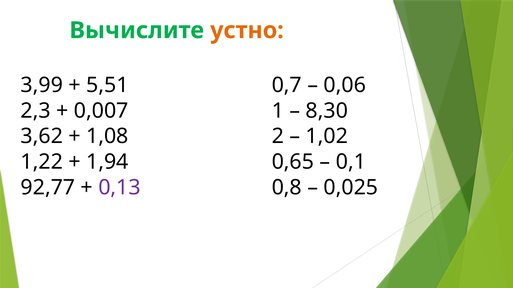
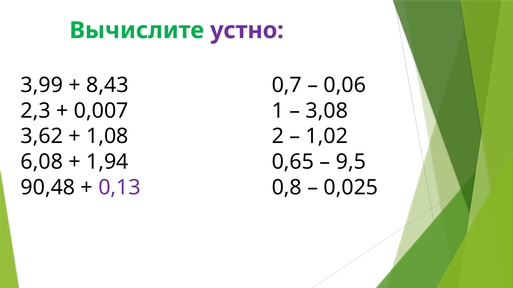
устно colour: orange -> purple
5,51: 5,51 -> 8,43
8,30: 8,30 -> 3,08
1,22: 1,22 -> 6,08
0,1: 0,1 -> 9,5
92,77: 92,77 -> 90,48
